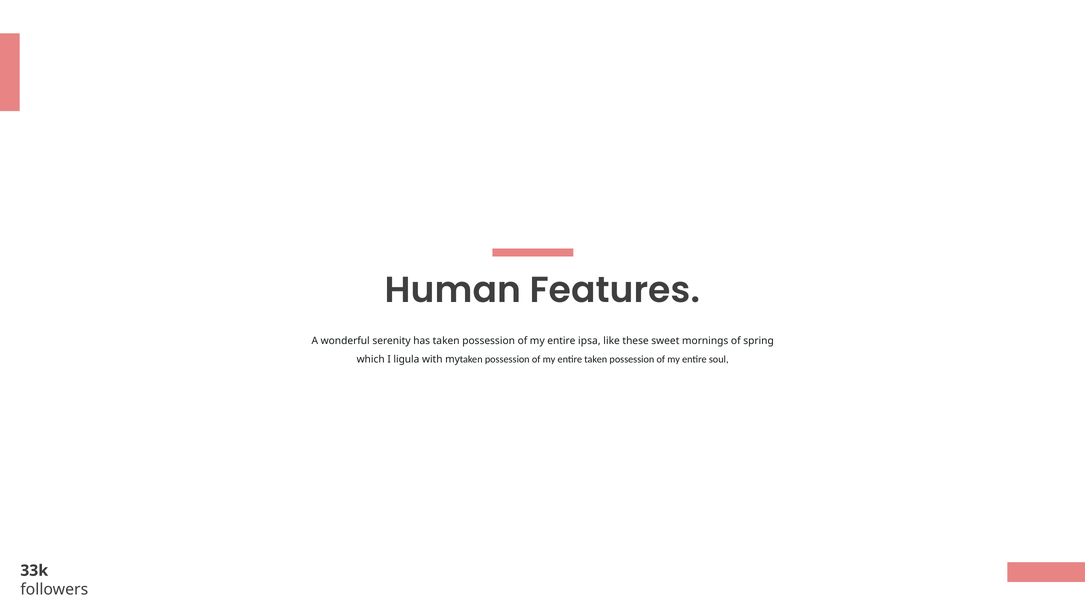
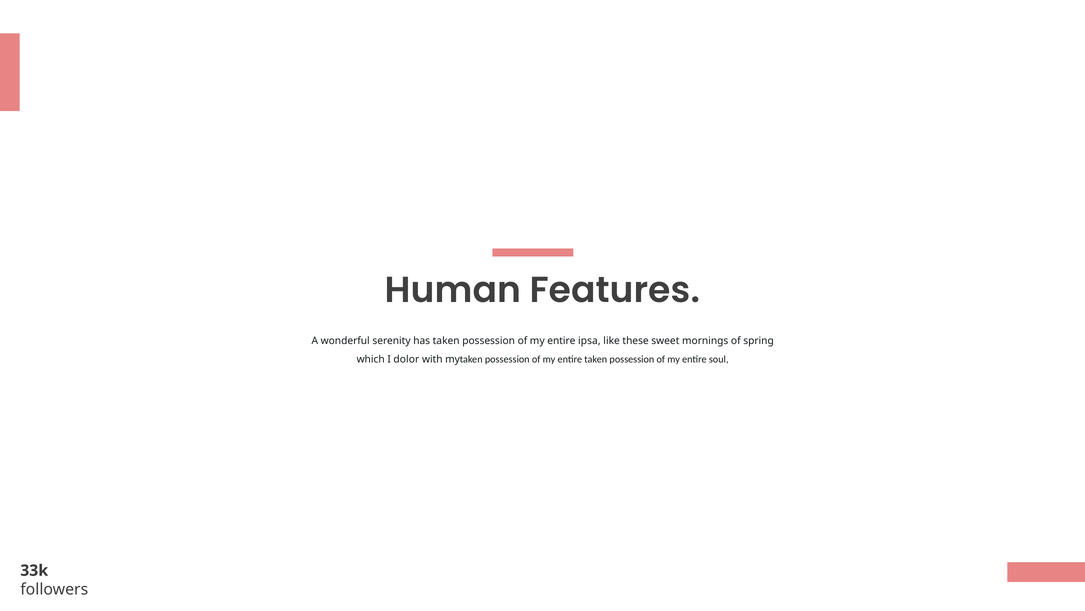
ligula: ligula -> dolor
